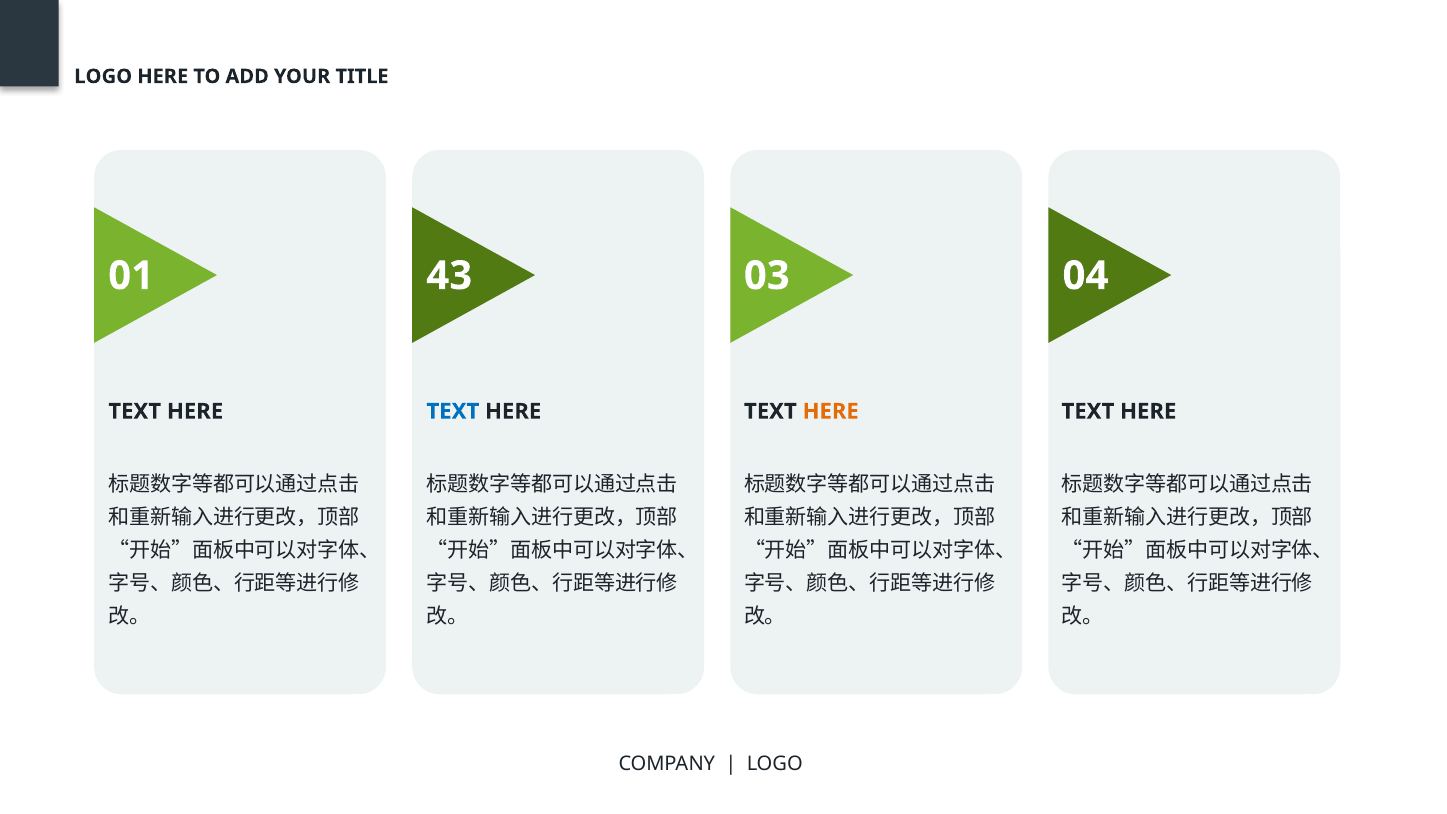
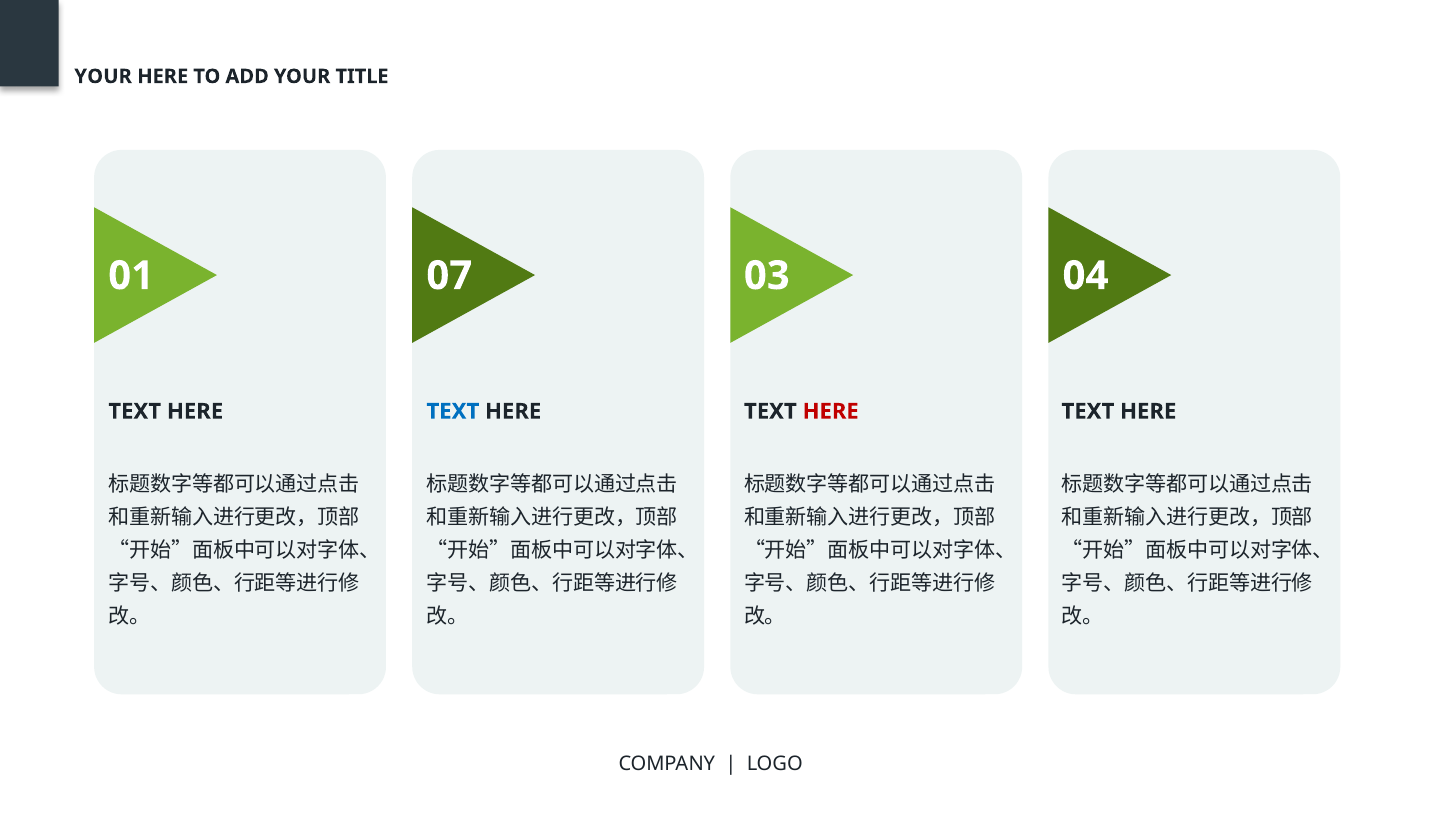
LOGO at (103, 76): LOGO -> YOUR
43: 43 -> 07
HERE at (831, 411) colour: orange -> red
